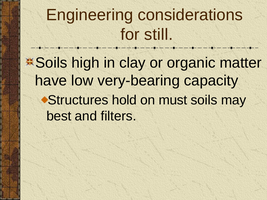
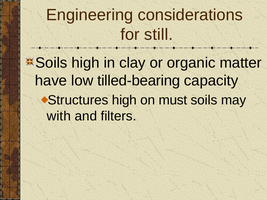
very-bearing: very-bearing -> tilled-bearing
Structures hold: hold -> high
best: best -> with
